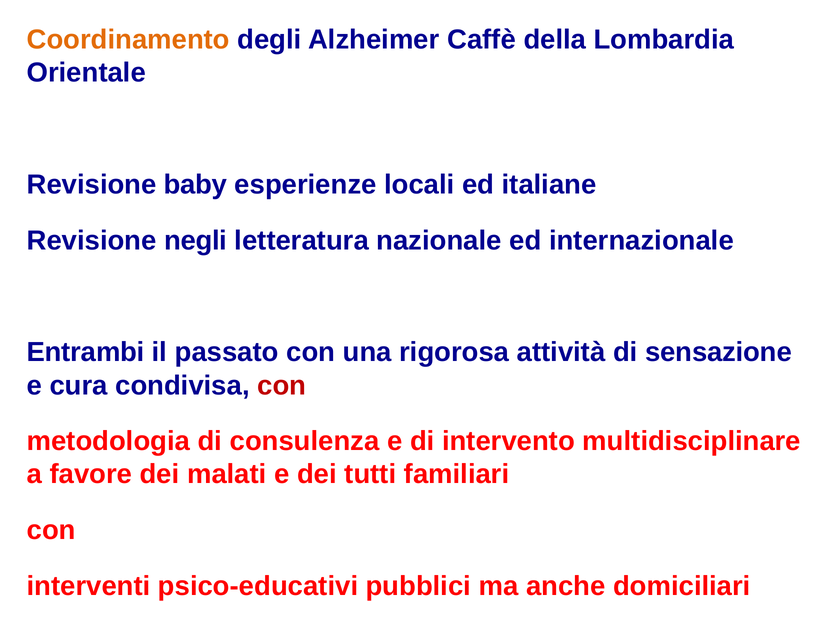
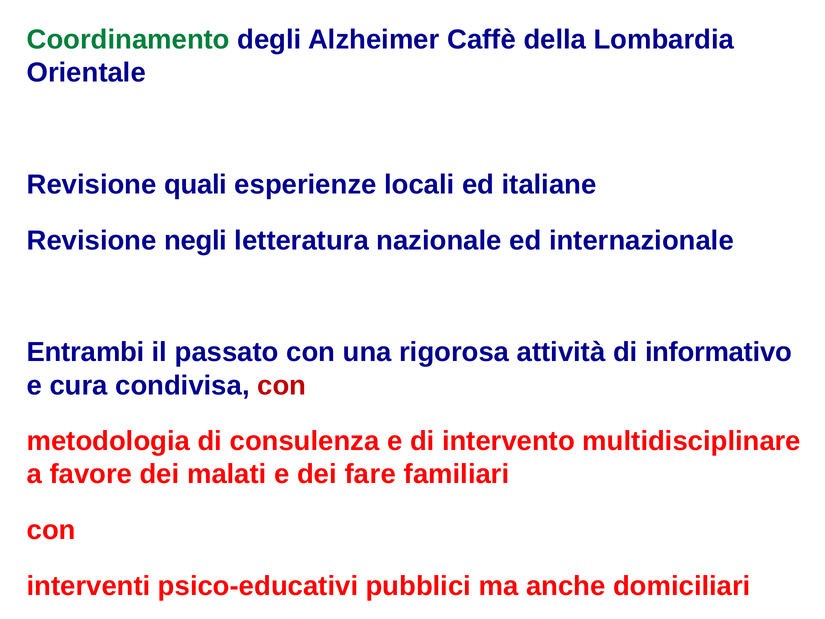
Coordinamento colour: orange -> green
baby: baby -> quali
sensazione: sensazione -> informativo
tutti: tutti -> fare
